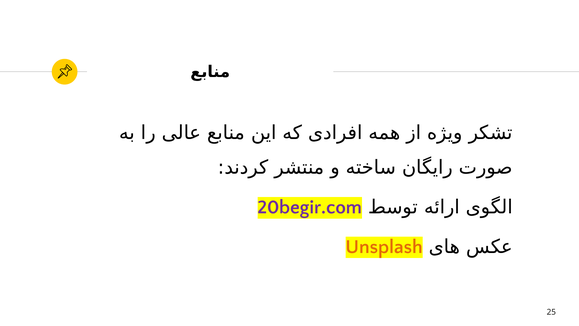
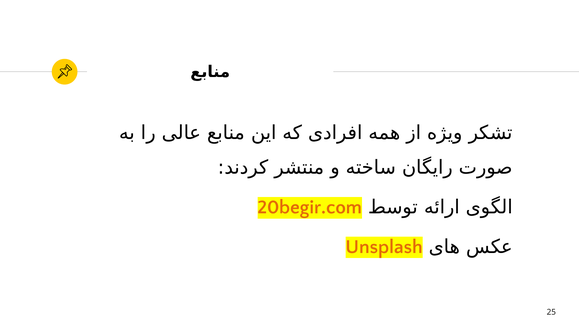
20begir.com colour: purple -> orange
